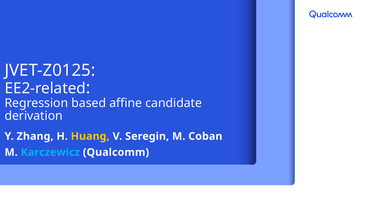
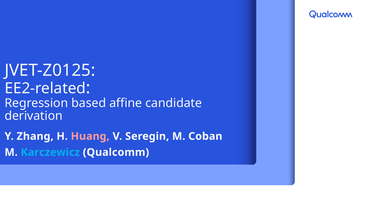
Huang colour: yellow -> pink
